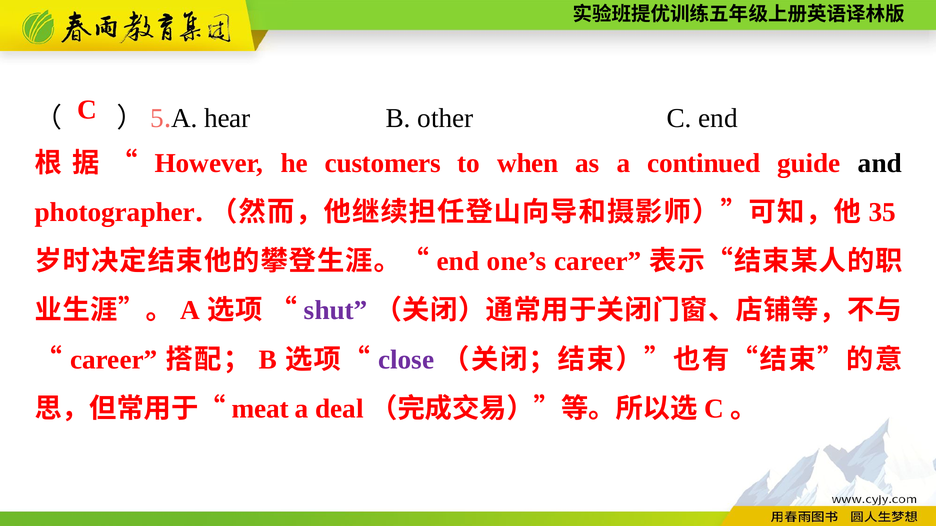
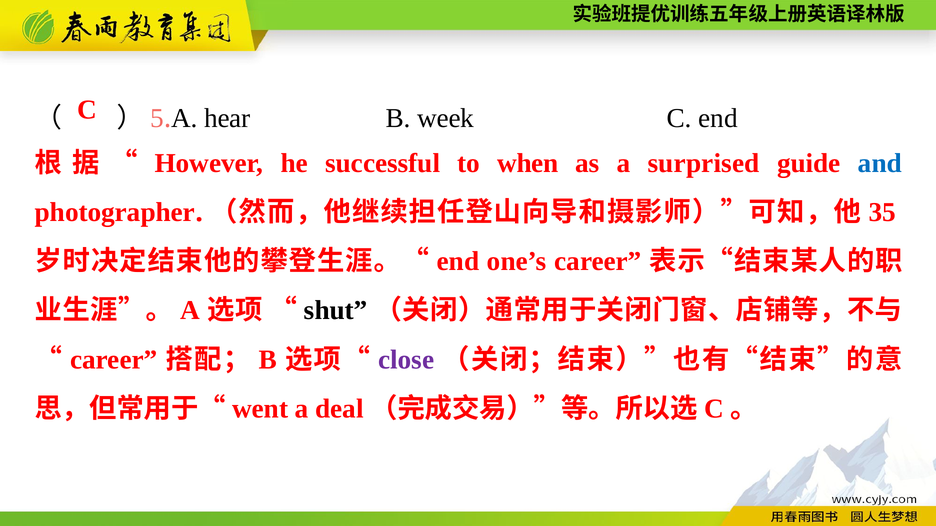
other: other -> week
customers: customers -> successful
continued: continued -> surprised
and colour: black -> blue
shut colour: purple -> black
meat: meat -> went
